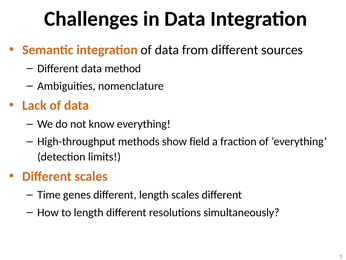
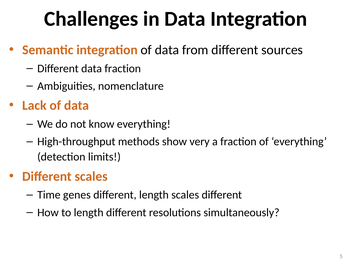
data method: method -> fraction
field: field -> very
